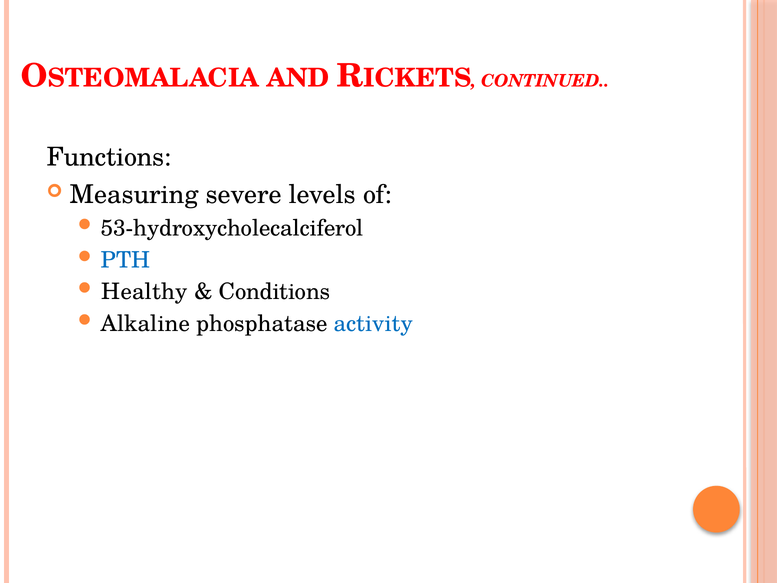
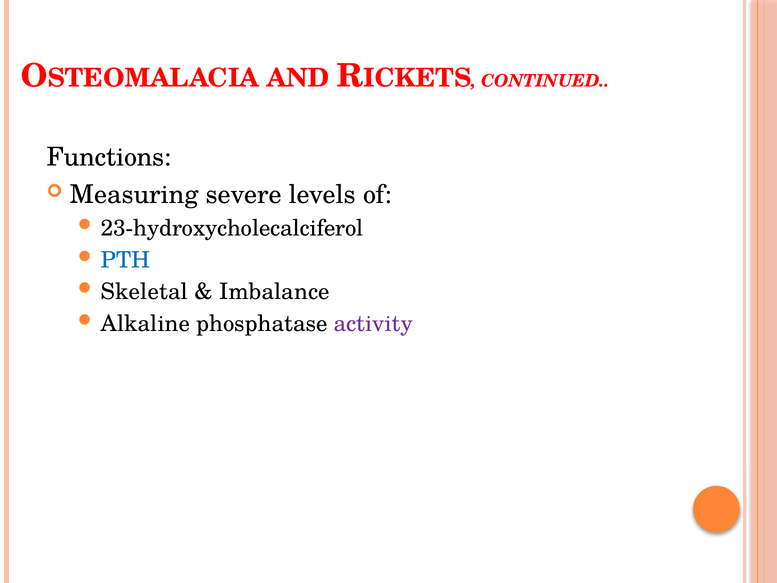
53-hydroxycholecalciferol: 53-hydroxycholecalciferol -> 23-hydroxycholecalciferol
Healthy: Healthy -> Skeletal
Conditions: Conditions -> Imbalance
activity colour: blue -> purple
